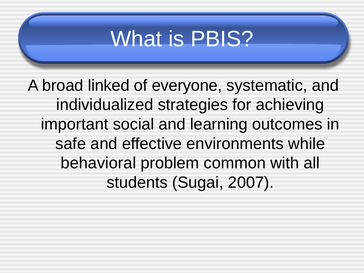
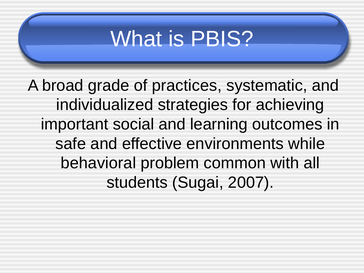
linked: linked -> grade
everyone: everyone -> practices
